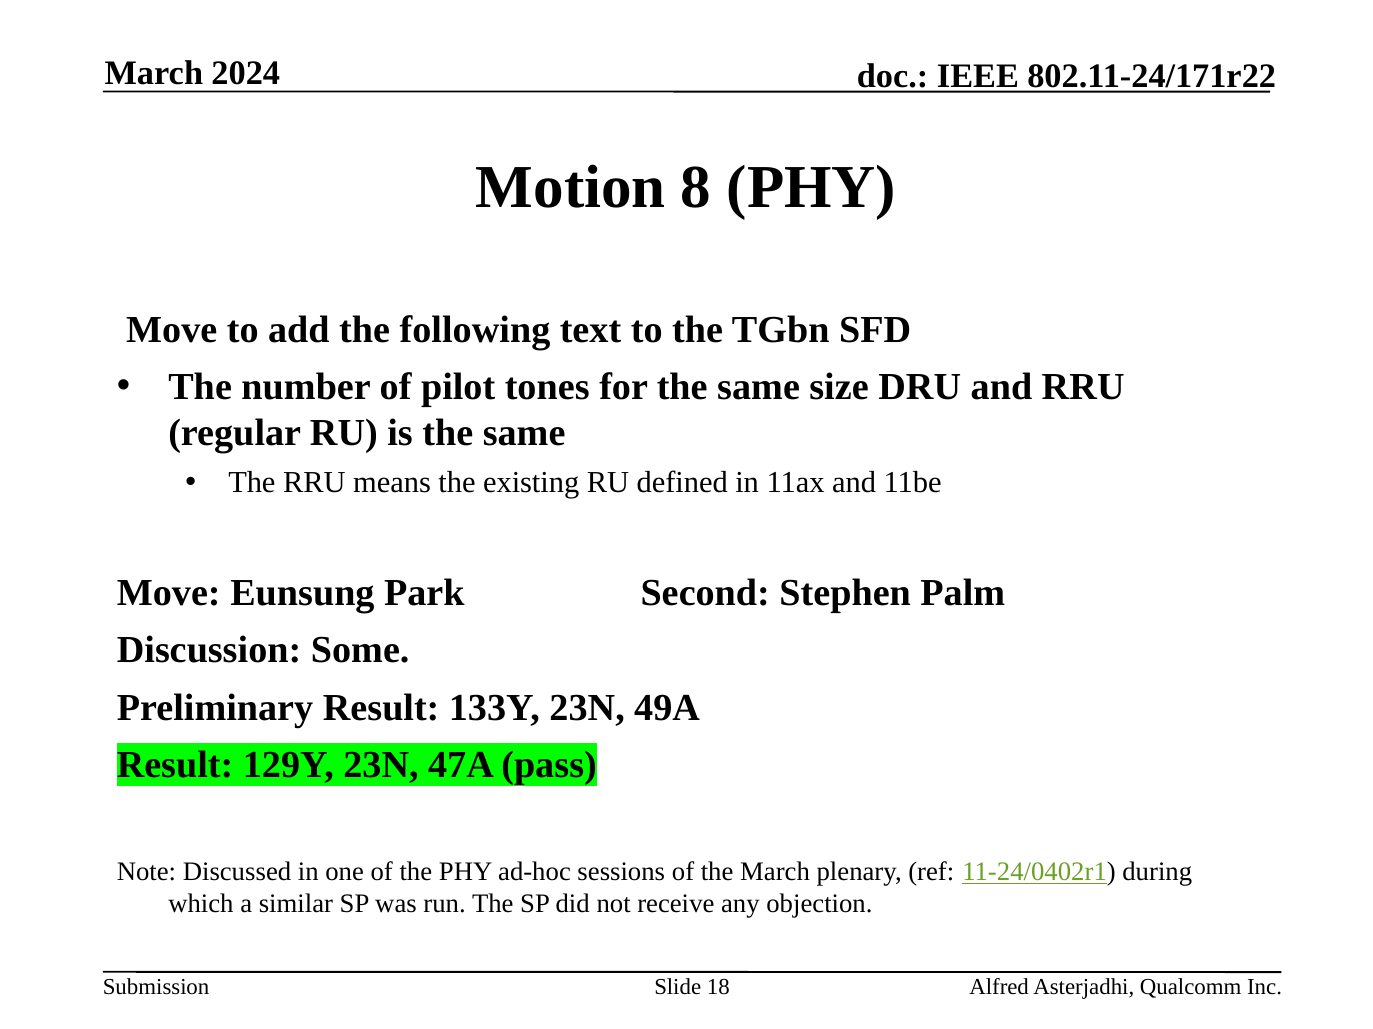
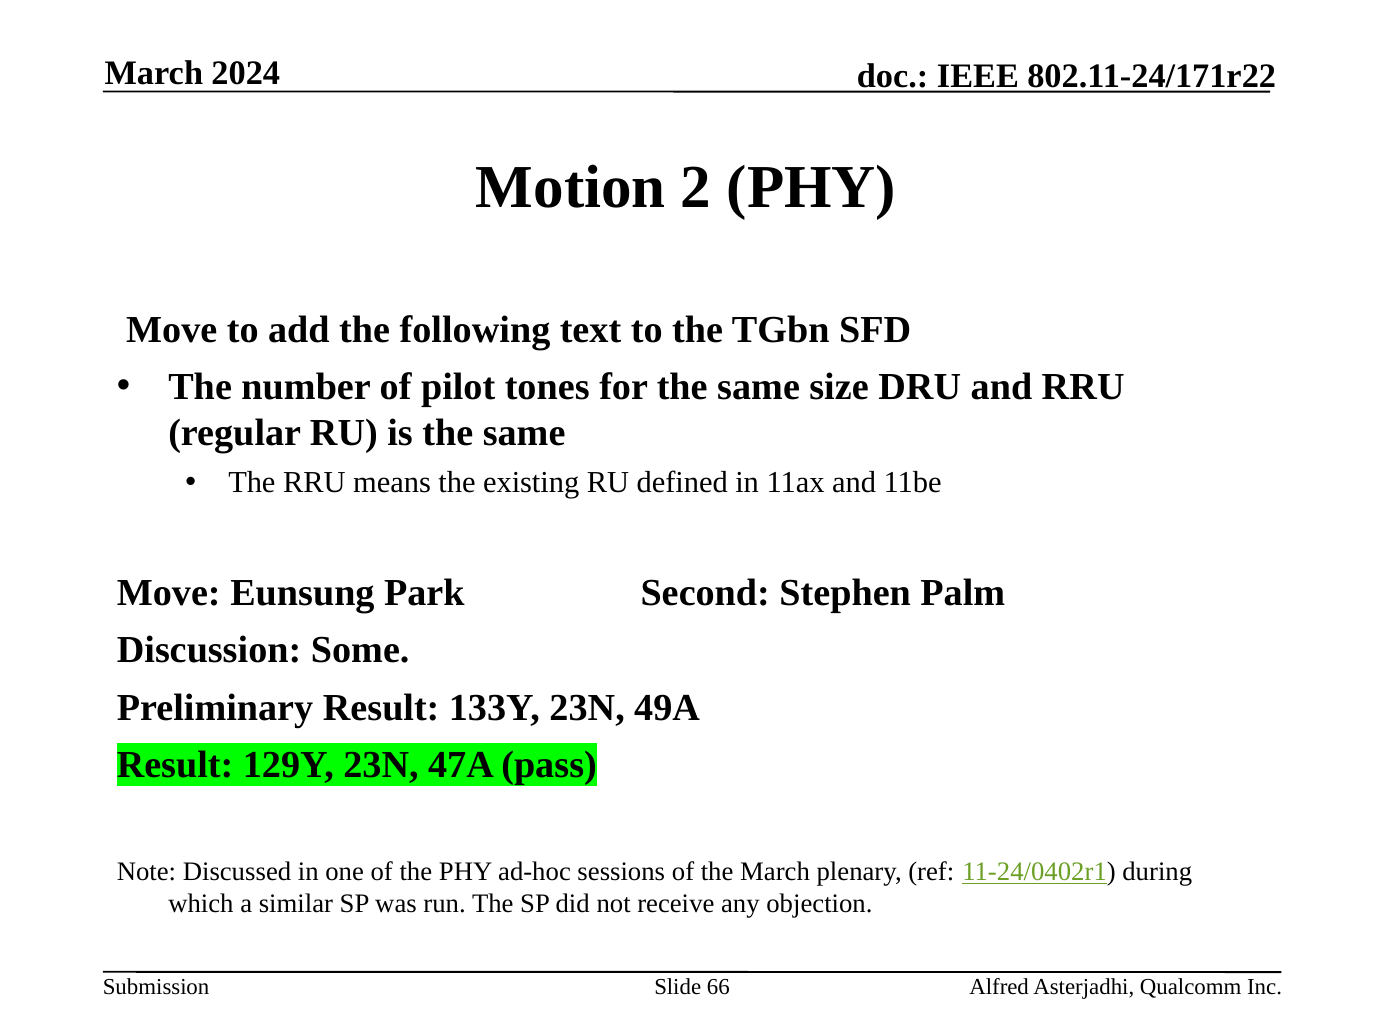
8: 8 -> 2
18: 18 -> 66
